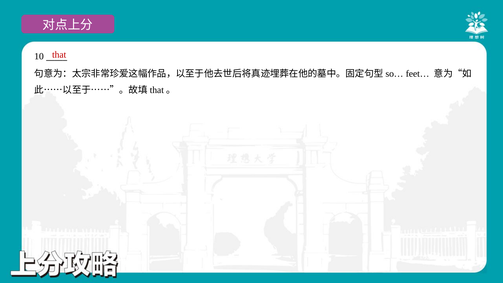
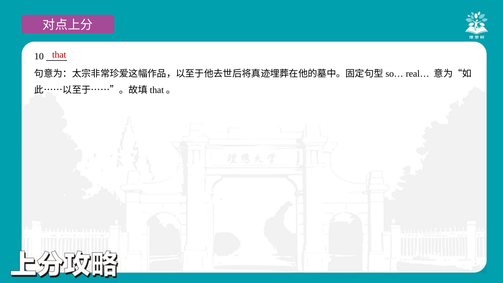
feet…: feet… -> real…
